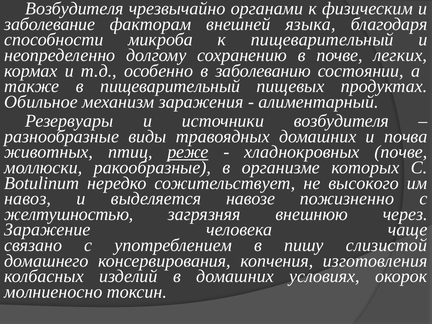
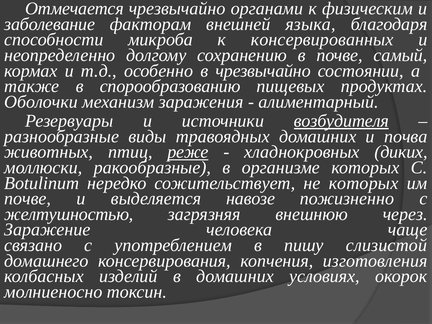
Возбудителя at (74, 9): Возбудителя -> Отмечается
к пищеварительный: пищеварительный -> консервированных
легких: легких -> самый
в заболеванию: заболеванию -> чрезвычайно
в пищеварительный: пищеварительный -> спорообразованию
Обильное: Обильное -> Оболочки
возбудителя at (341, 121) underline: none -> present
хладнокровных почве: почве -> диких
не высокого: высокого -> которых
навоз at (28, 199): навоз -> почве
